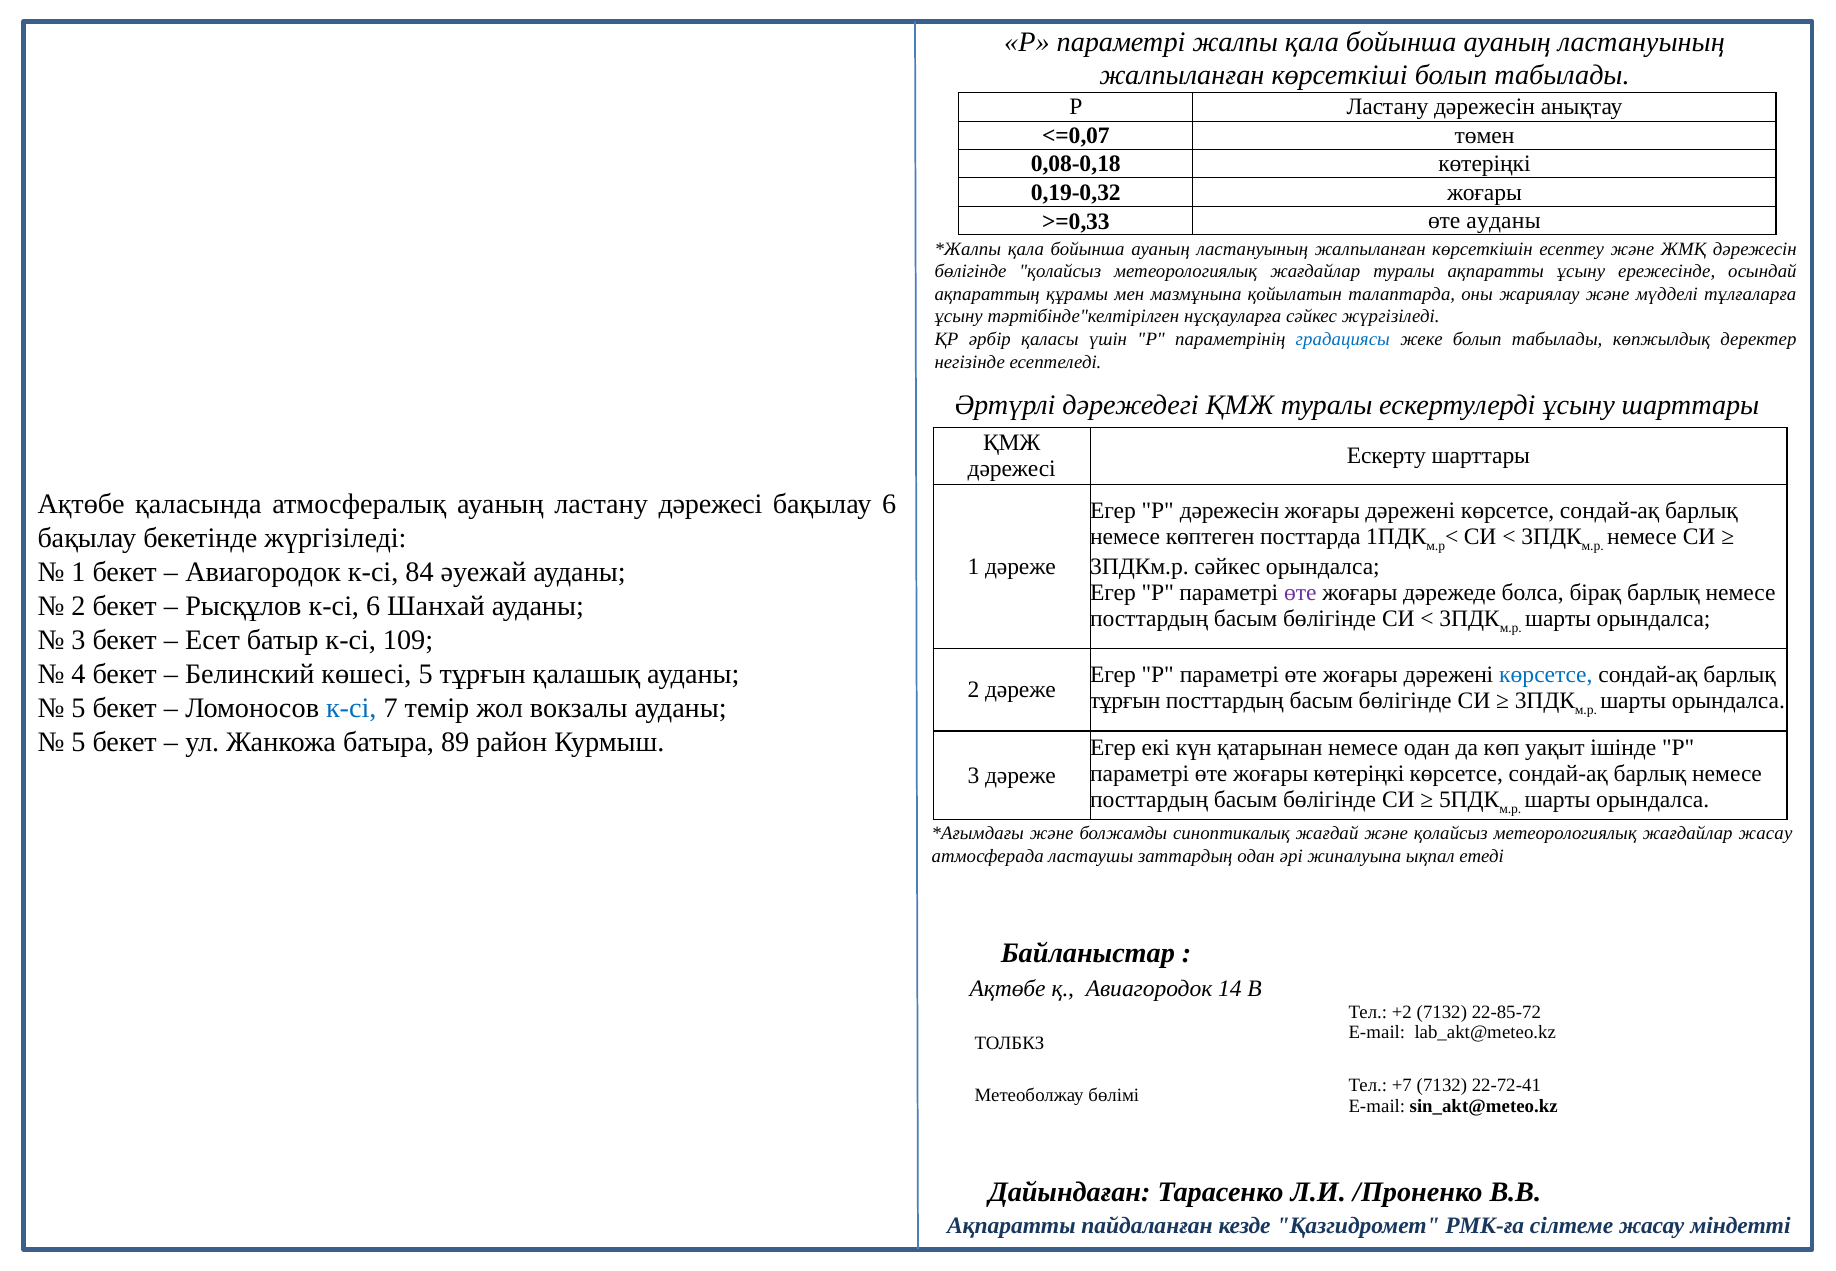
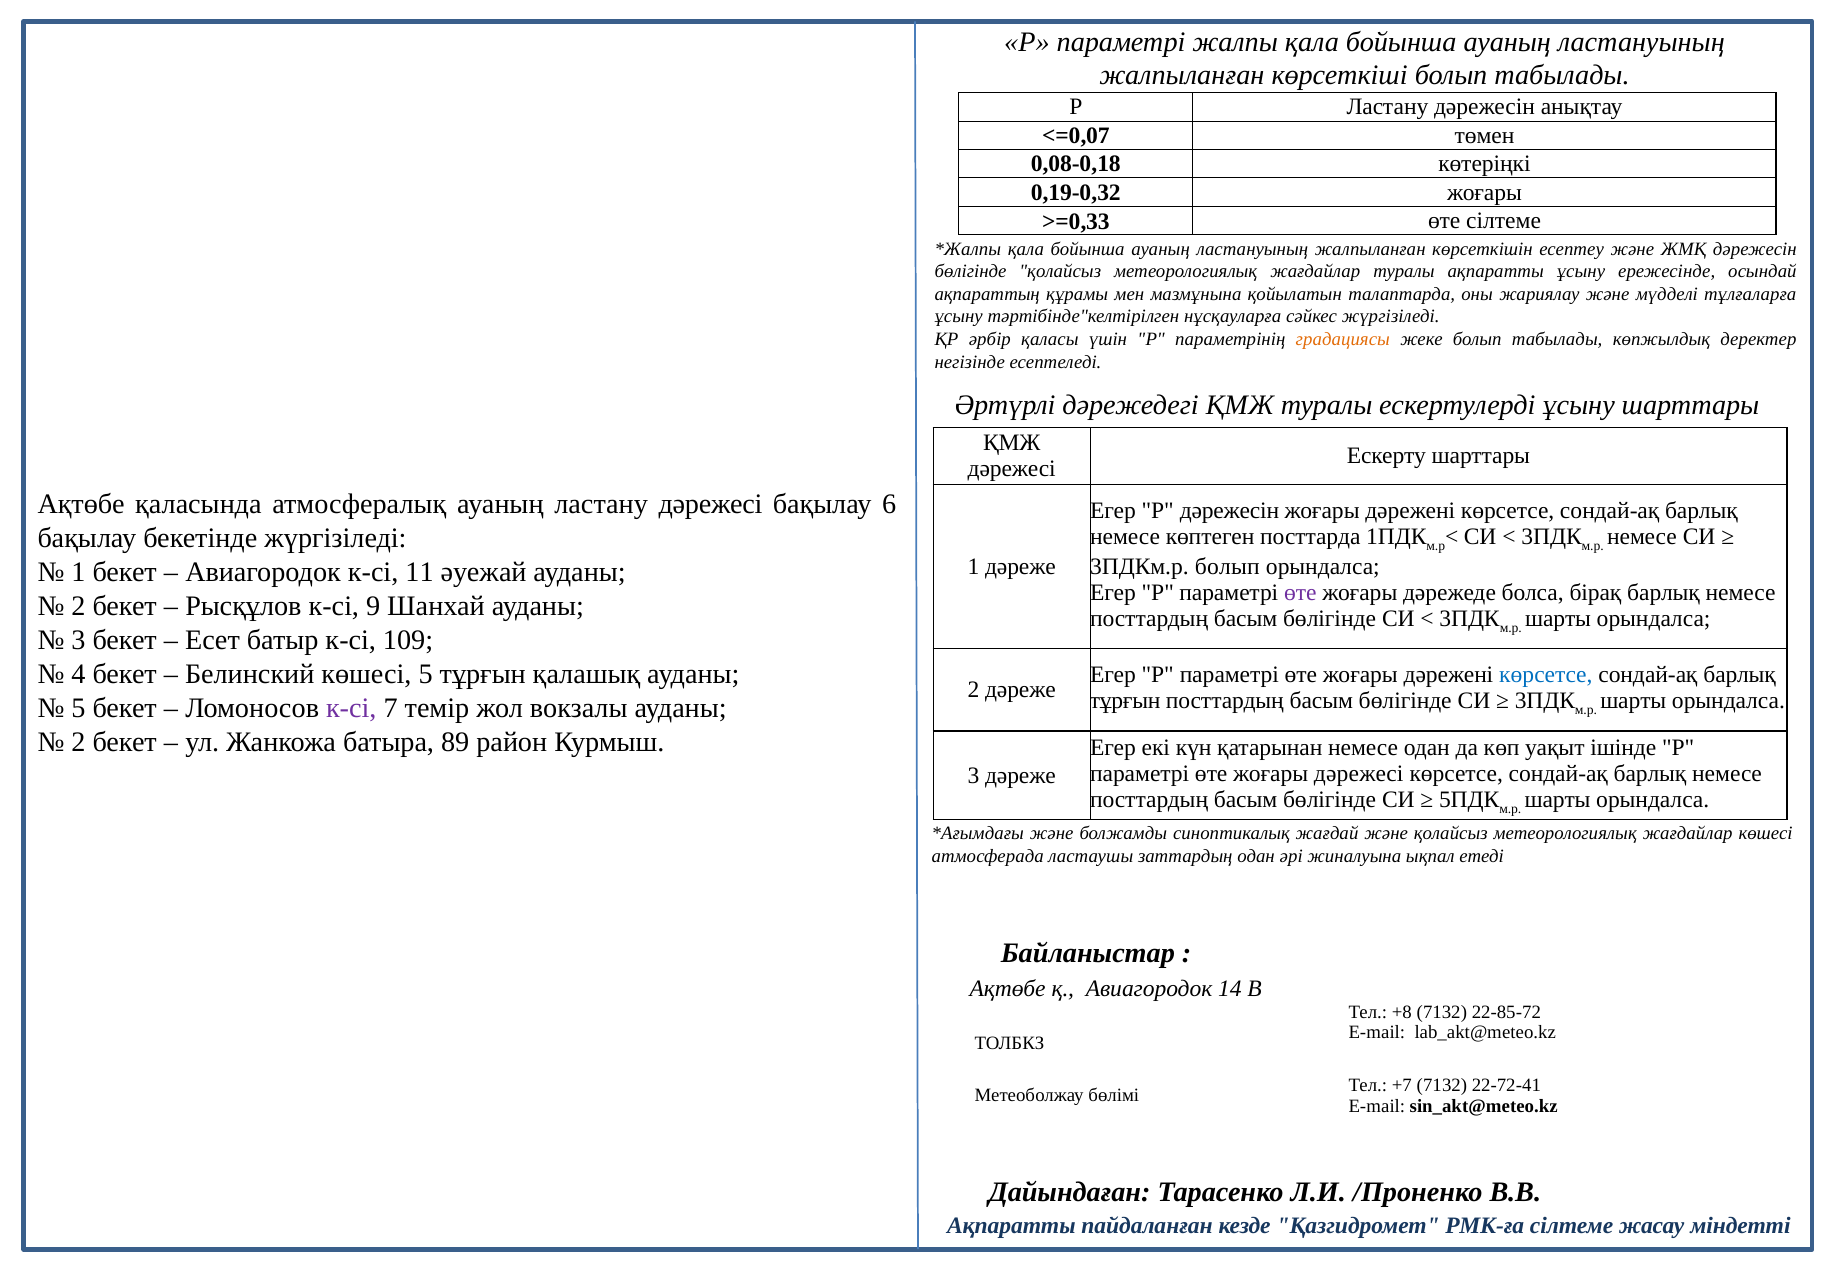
өте ауданы: ауданы -> сілтеме
градациясы colour: blue -> orange
3ПДКм.р сәйкес: сәйкес -> болып
84: 84 -> 11
к-сі 6: 6 -> 9
к-сі at (351, 708) colour: blue -> purple
5 at (79, 742): 5 -> 2
жоғары көтеріңкі: көтеріңкі -> дәрежесі
жағдайлар жасау: жасау -> көшесі
+2: +2 -> +8
